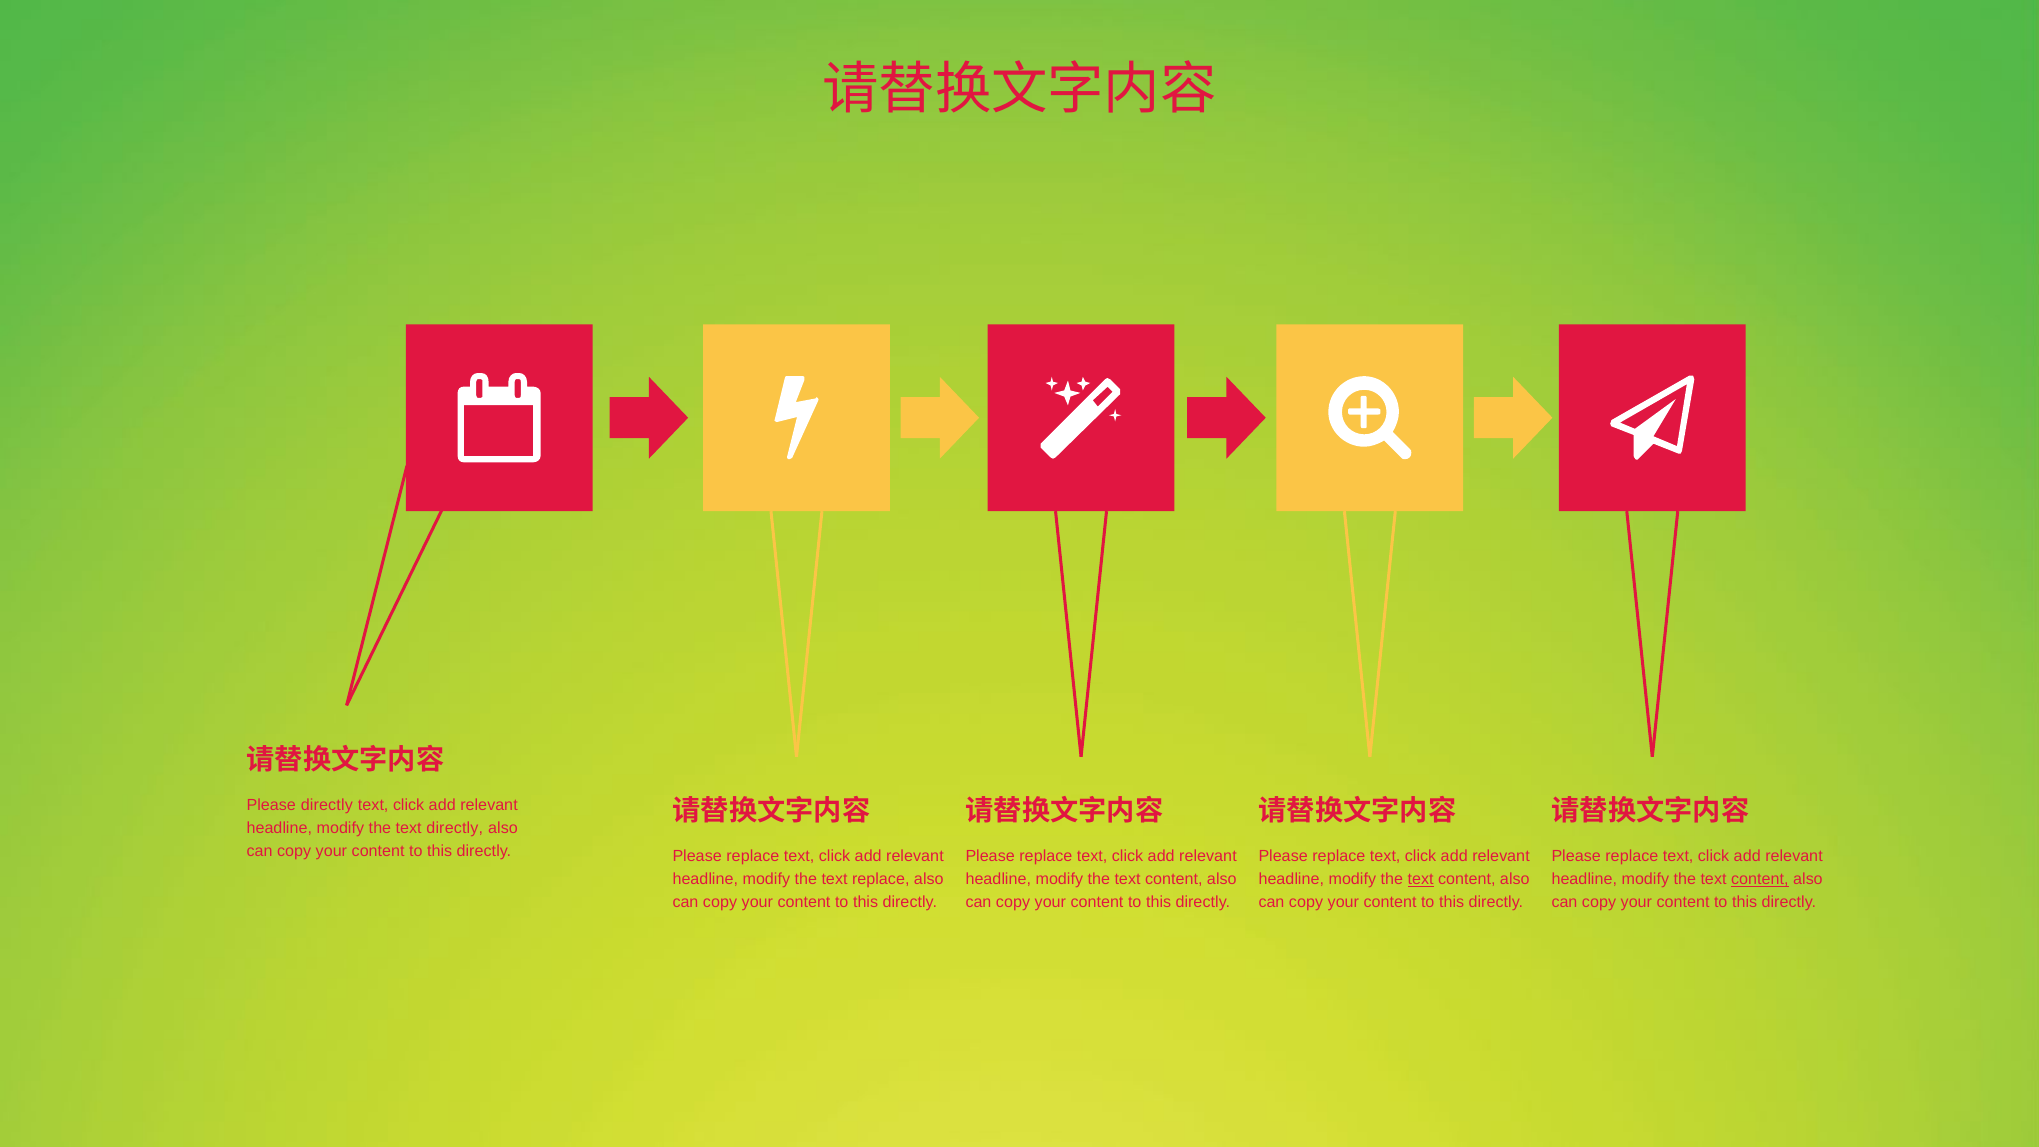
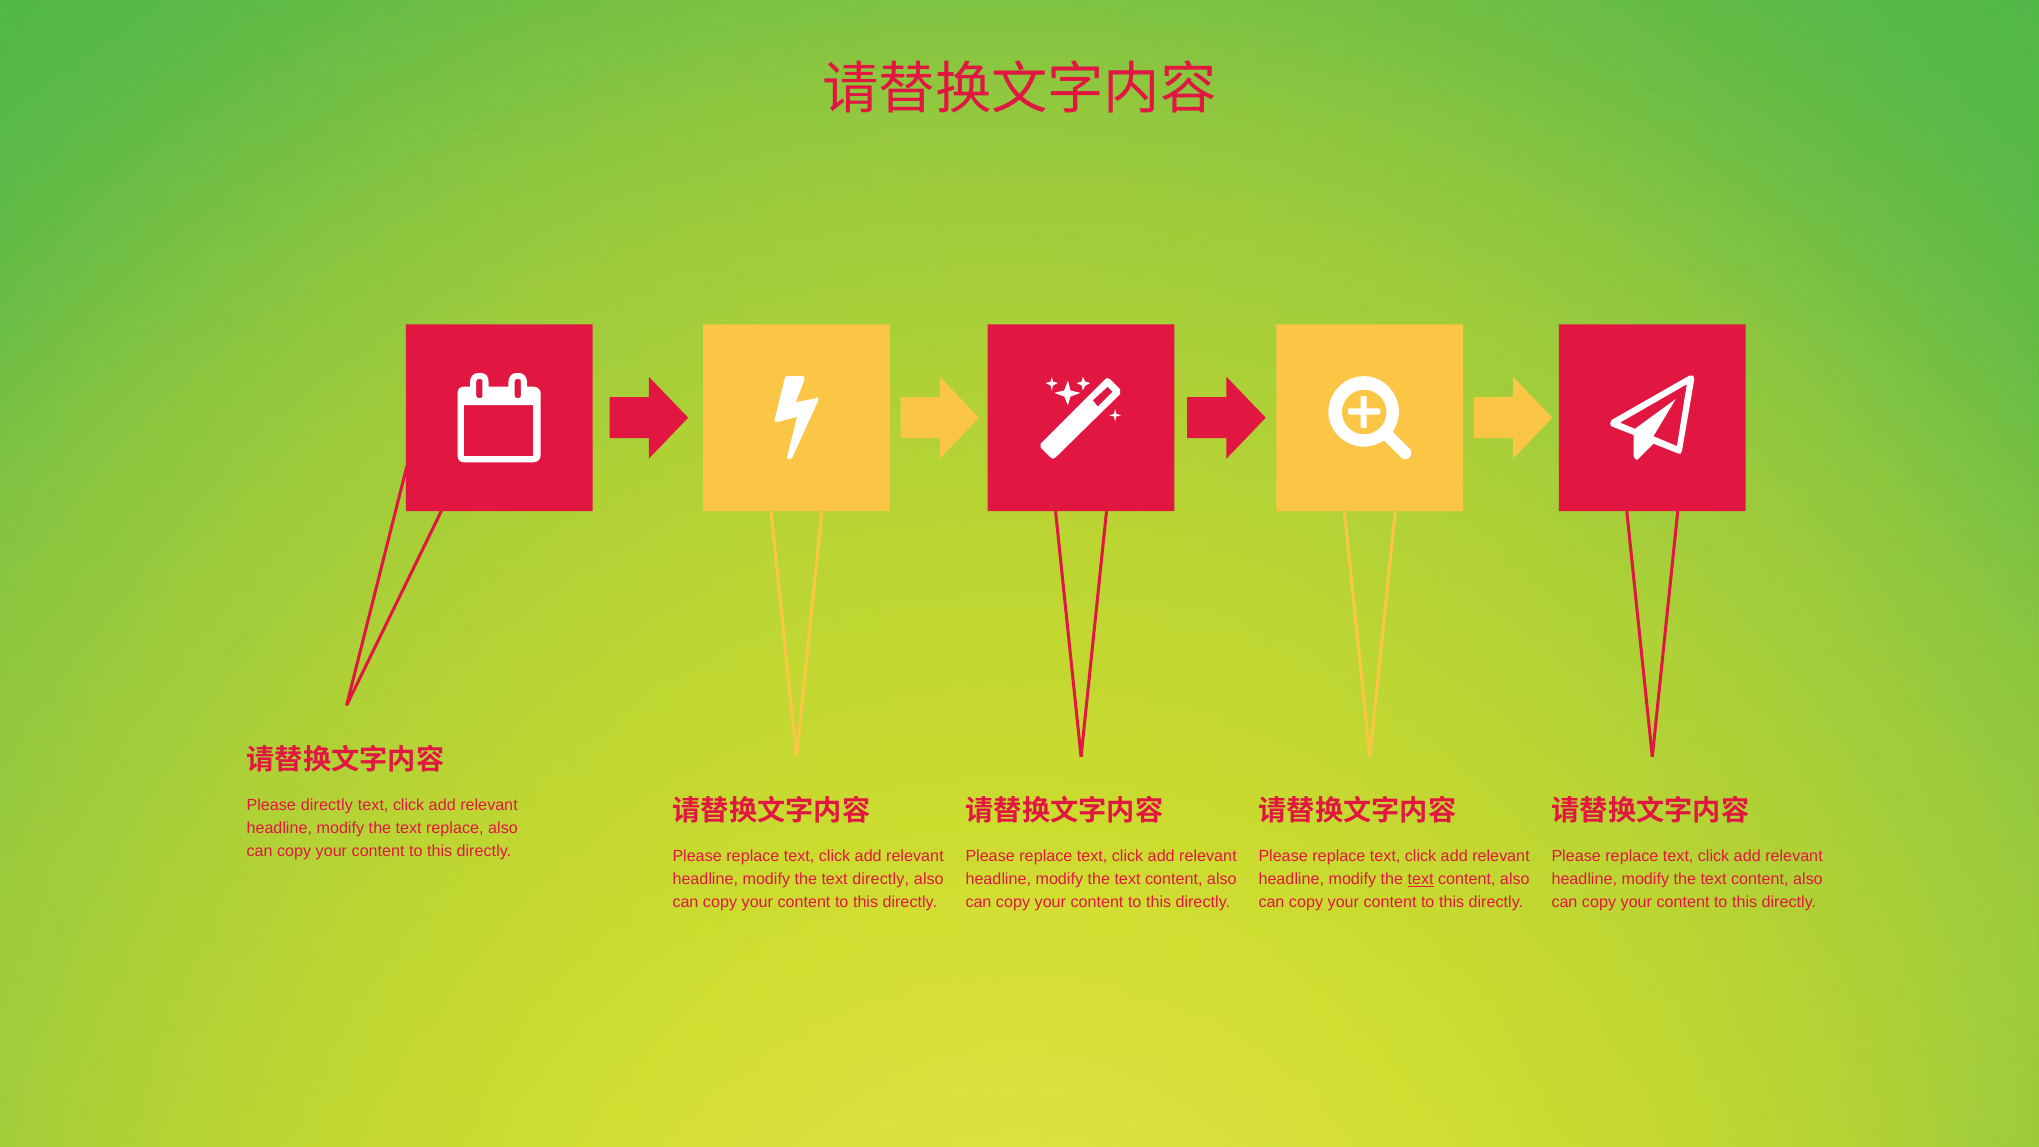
text directly: directly -> replace
text replace: replace -> directly
content at (1760, 879) underline: present -> none
